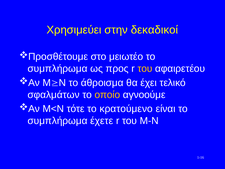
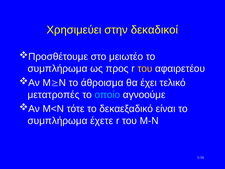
σφαλμάτων: σφαλμάτων -> μετατροπές
οποίο colour: yellow -> light blue
κρατούμενο: κρατούμενο -> δεκαεξαδικό
